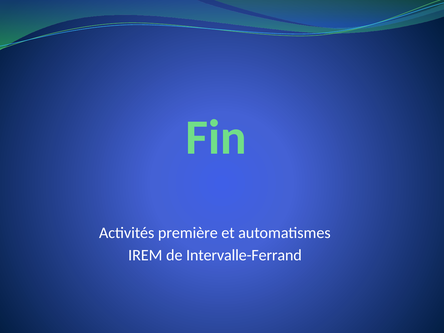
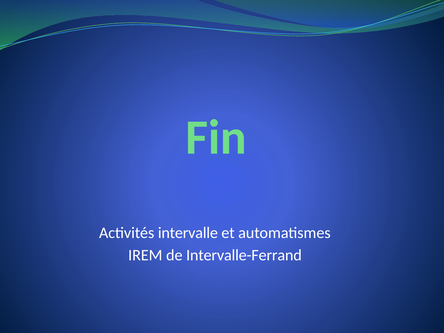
première: première -> intervalle
